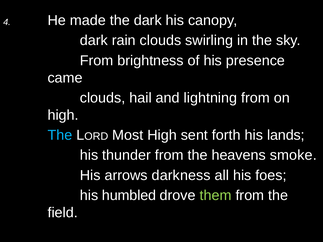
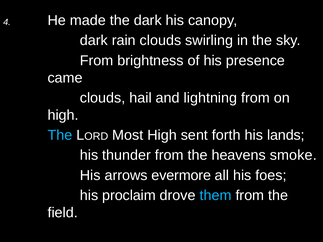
darkness: darkness -> evermore
humbled: humbled -> proclaim
them colour: light green -> light blue
